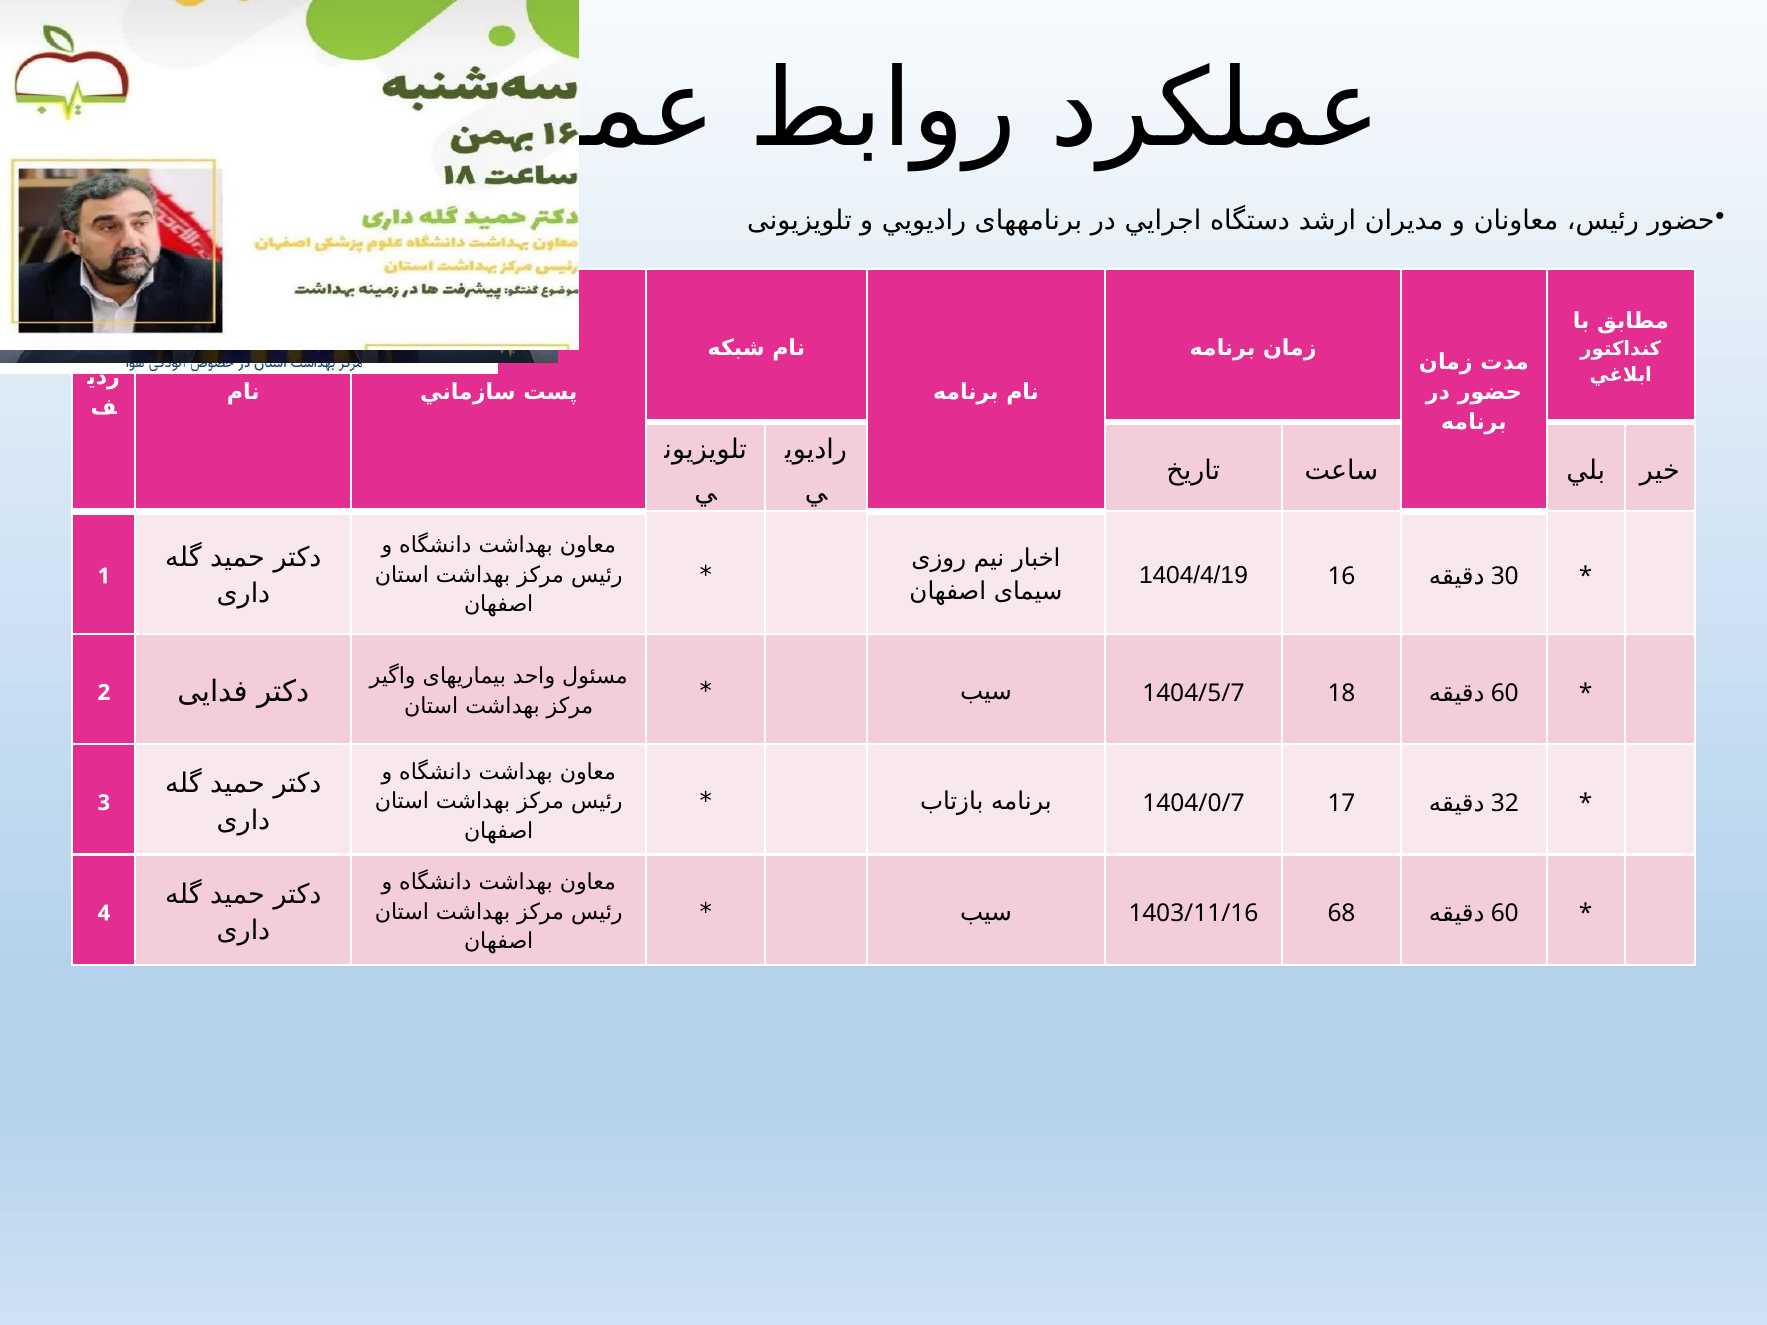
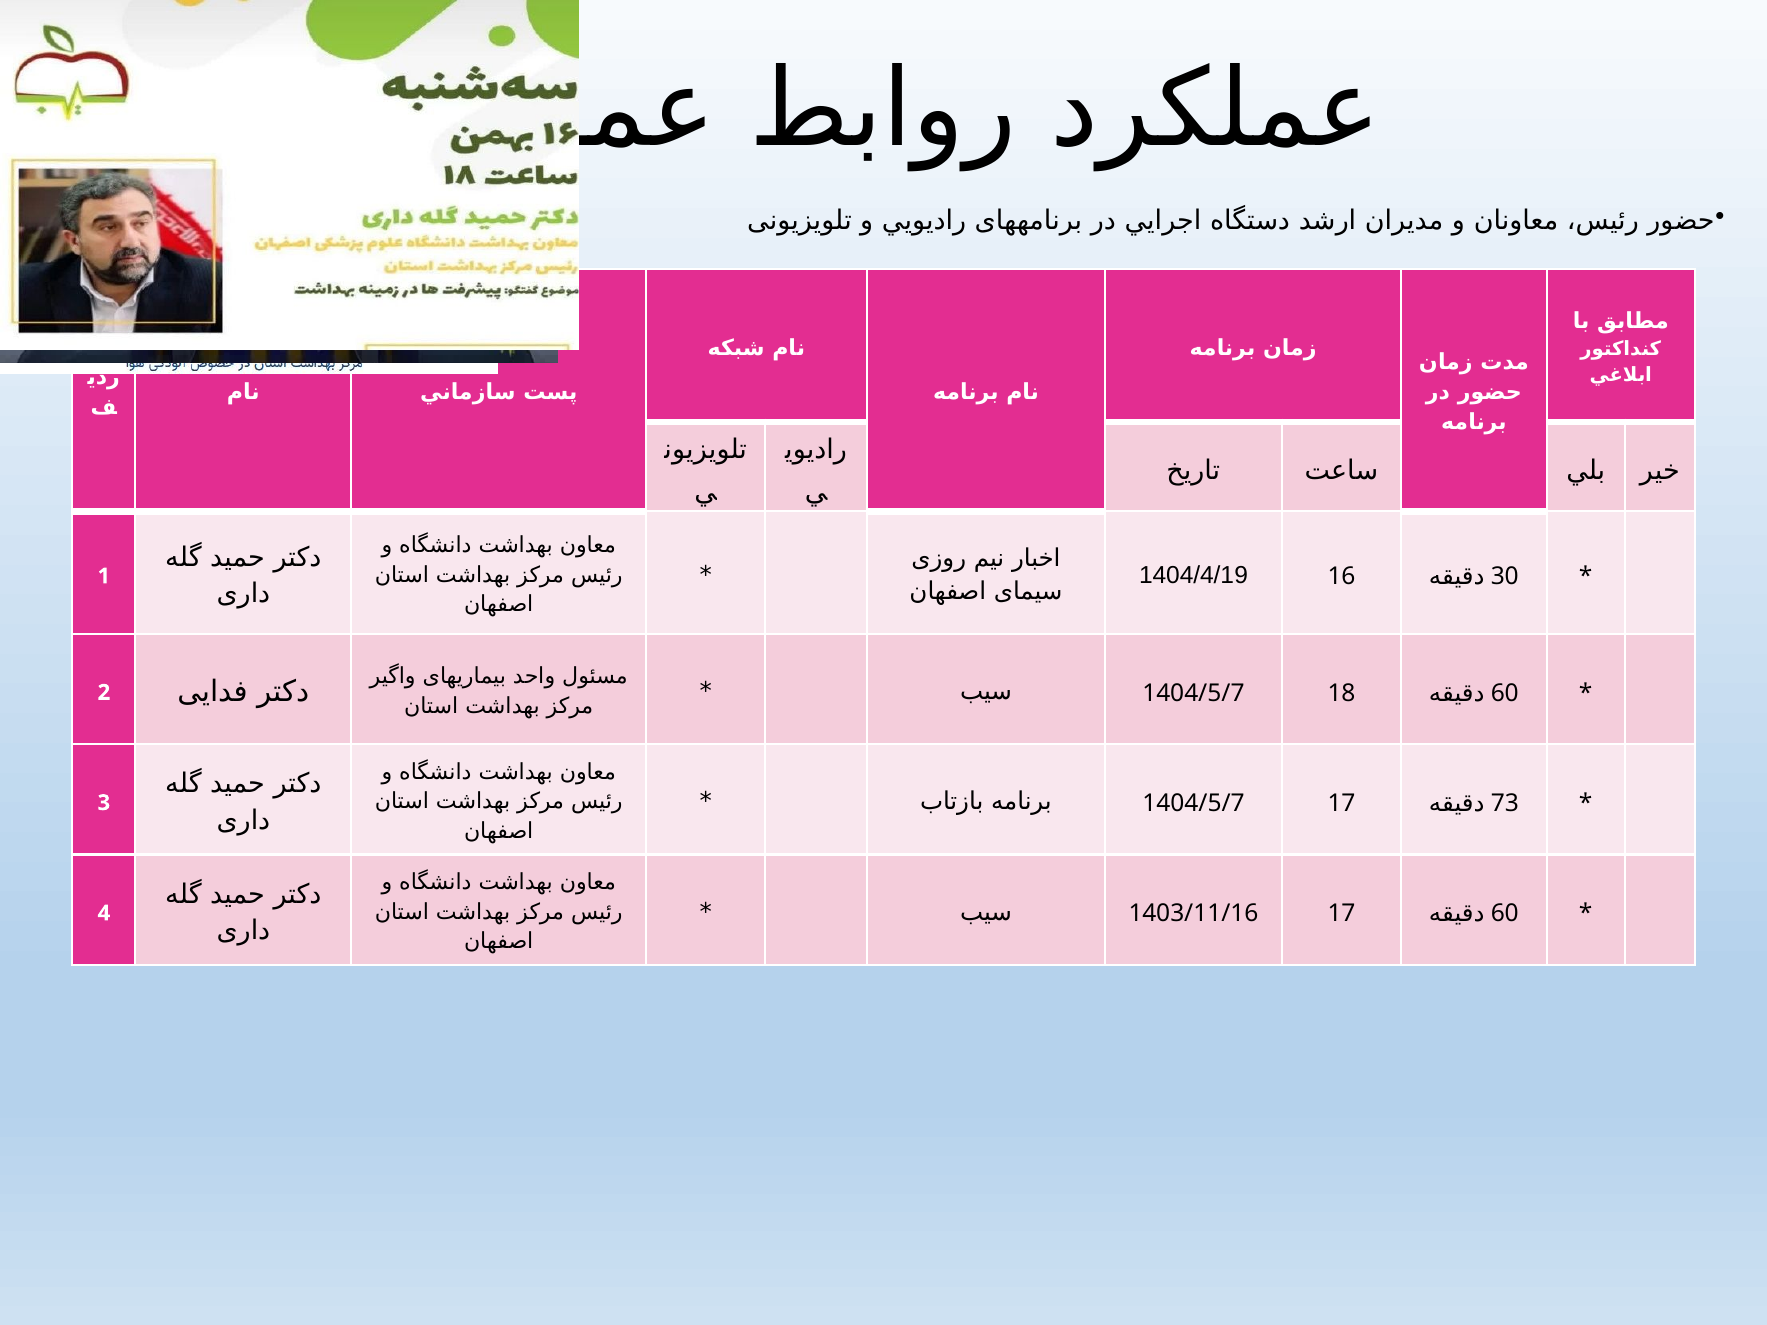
1404/0/7 at (1194, 803): 1404/0/7 -> 1404/5/7
32: 32 -> 73
1403/11/16 68: 68 -> 17
